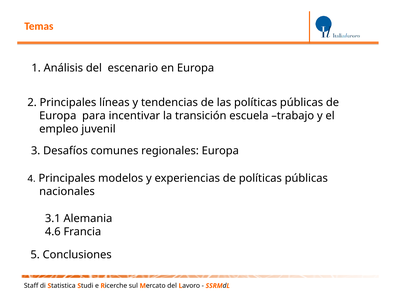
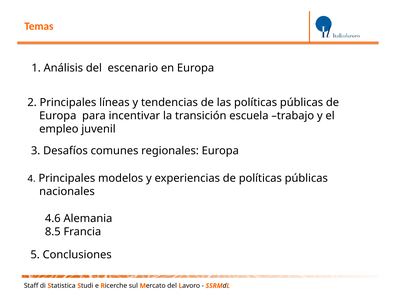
3.1: 3.1 -> 4.6
4.6: 4.6 -> 8.5
